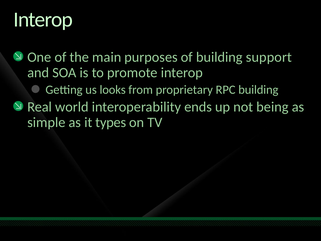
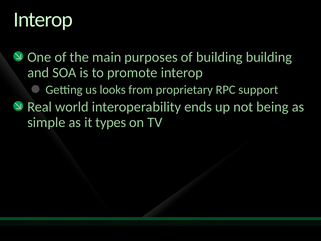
building support: support -> building
RPC building: building -> support
